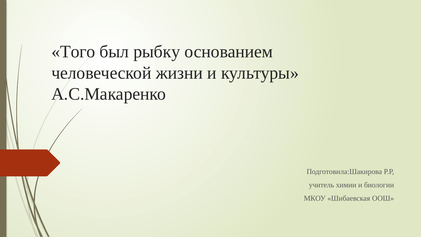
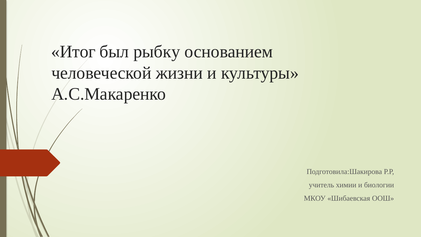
Того: Того -> Итог
